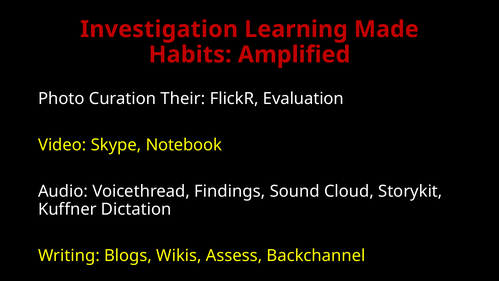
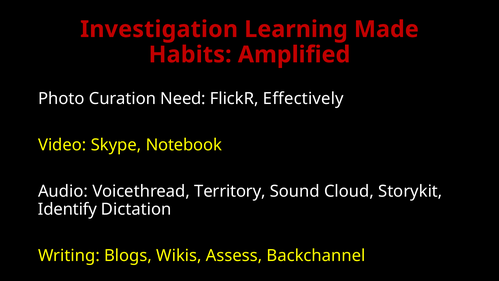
Their: Their -> Need
Evaluation: Evaluation -> Effectively
Findings: Findings -> Territory
Kuffner: Kuffner -> Identify
